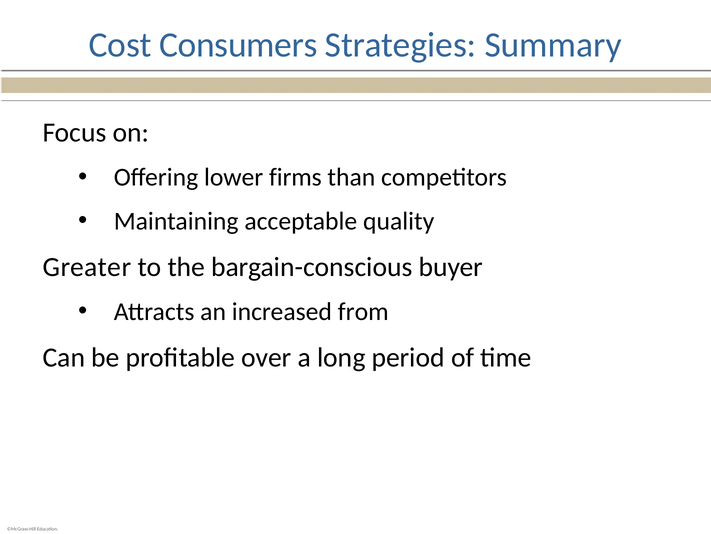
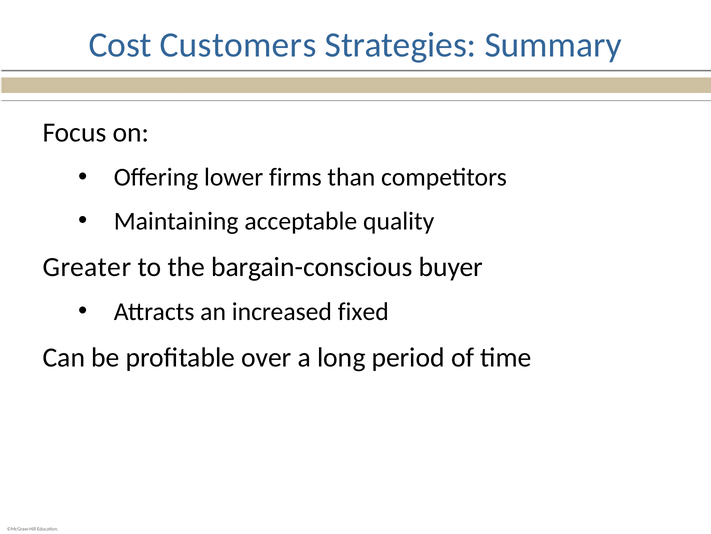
Consumers: Consumers -> Customers
from: from -> fixed
